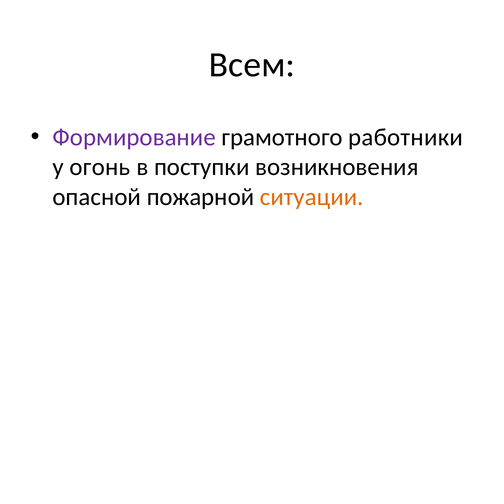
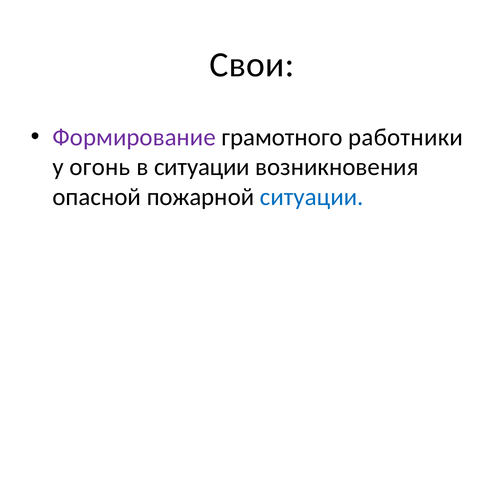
Всем: Всем -> Свои
в поступки: поступки -> ситуации
ситуации at (312, 197) colour: orange -> blue
